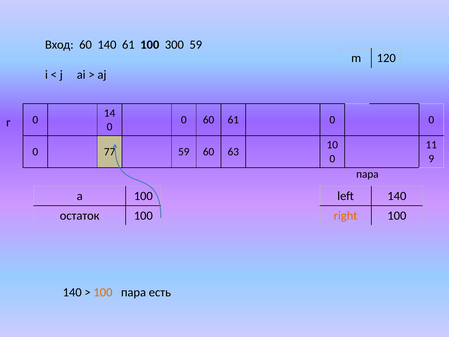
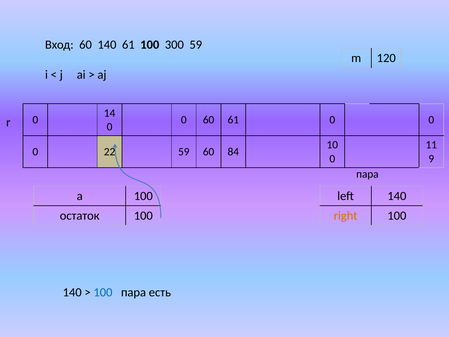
77: 77 -> 22
63: 63 -> 84
100 at (103, 292) colour: orange -> blue
